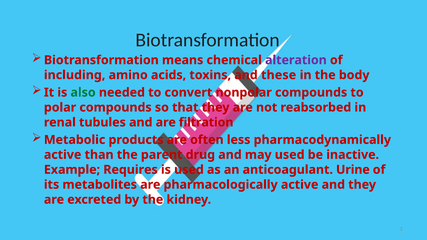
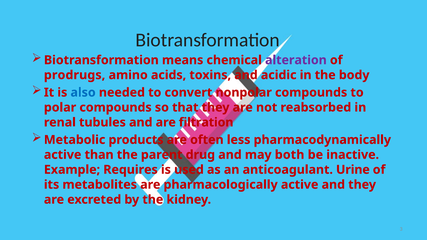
including: including -> prodrugs
these: these -> acidic
also colour: green -> blue
may used: used -> both
